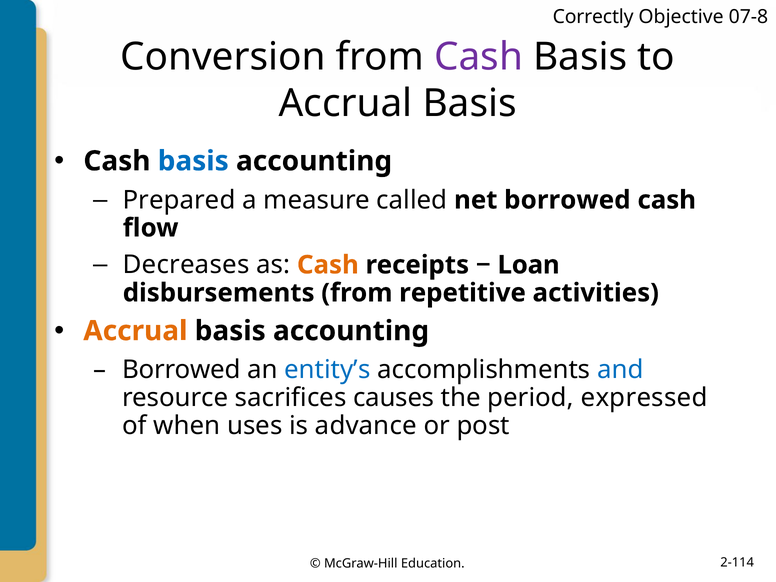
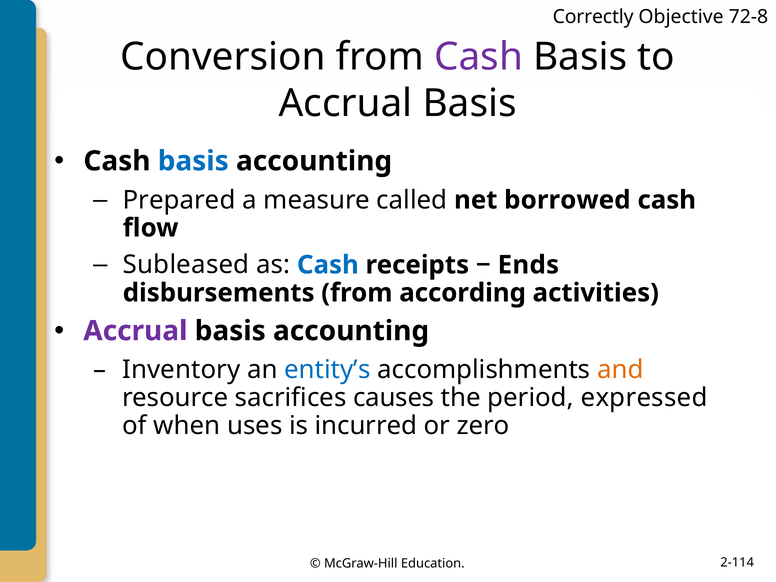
07-8: 07-8 -> 72-8
Decreases: Decreases -> Subleased
Cash at (328, 265) colour: orange -> blue
Loan: Loan -> Ends
repetitive: repetitive -> according
Accrual at (135, 331) colour: orange -> purple
Borrowed at (181, 370): Borrowed -> Inventory
and colour: blue -> orange
advance: advance -> incurred
post: post -> zero
